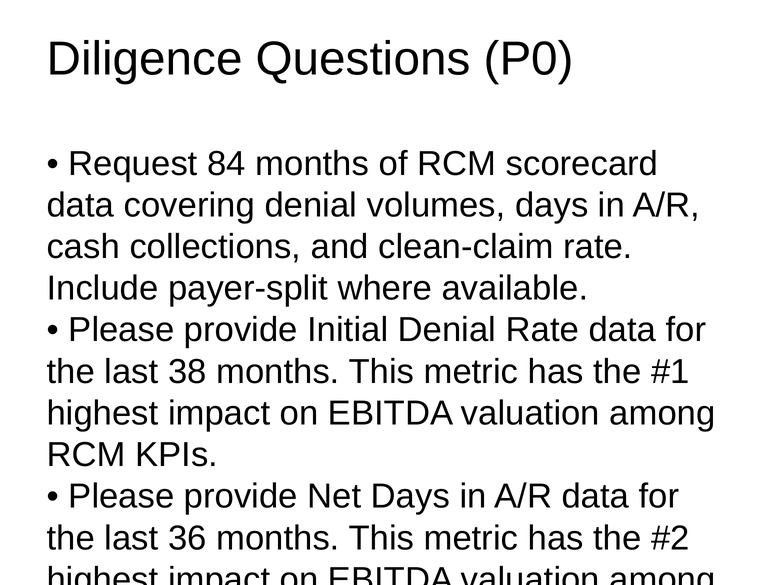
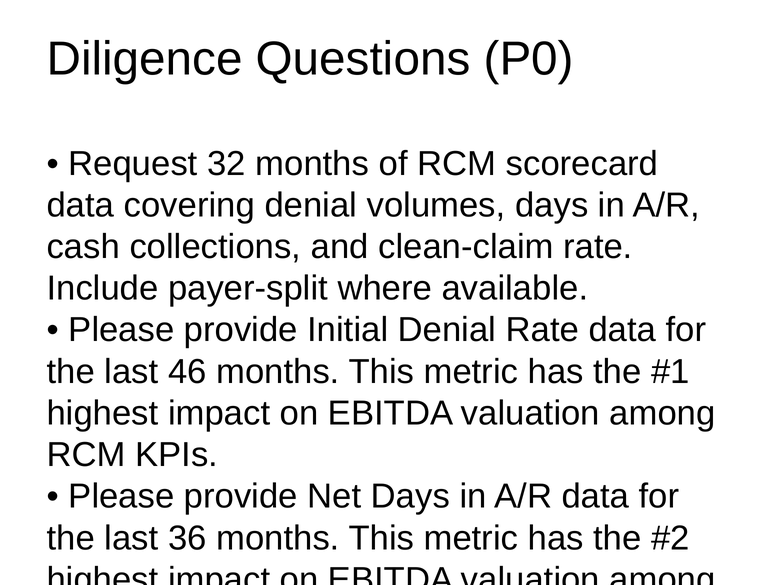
84: 84 -> 32
38: 38 -> 46
